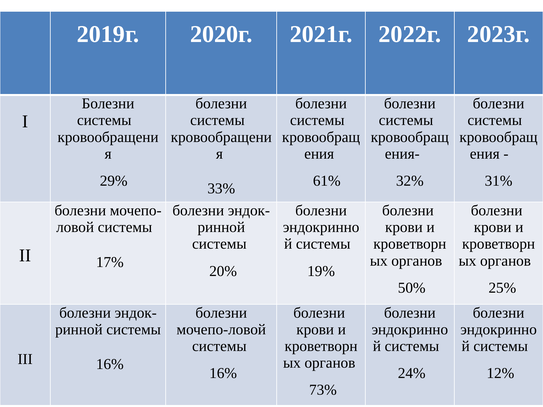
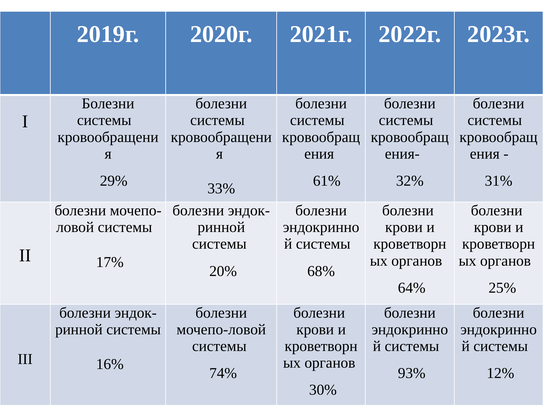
19%: 19% -> 68%
50%: 50% -> 64%
16% at (223, 374): 16% -> 74%
24%: 24% -> 93%
73%: 73% -> 30%
